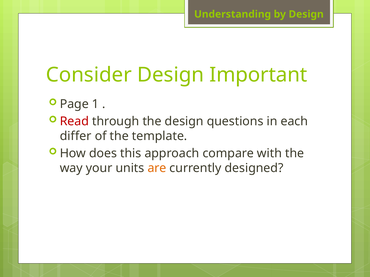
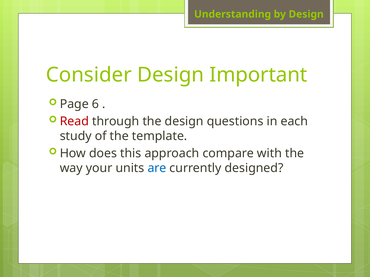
1: 1 -> 6
differ: differ -> study
are colour: orange -> blue
